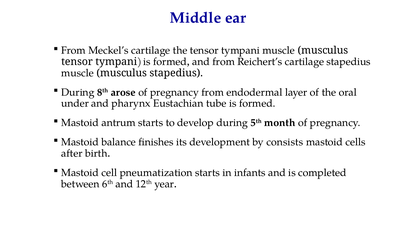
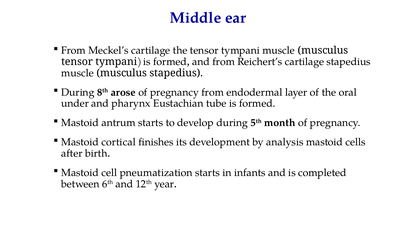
balance: balance -> cortical
consists: consists -> analysis
